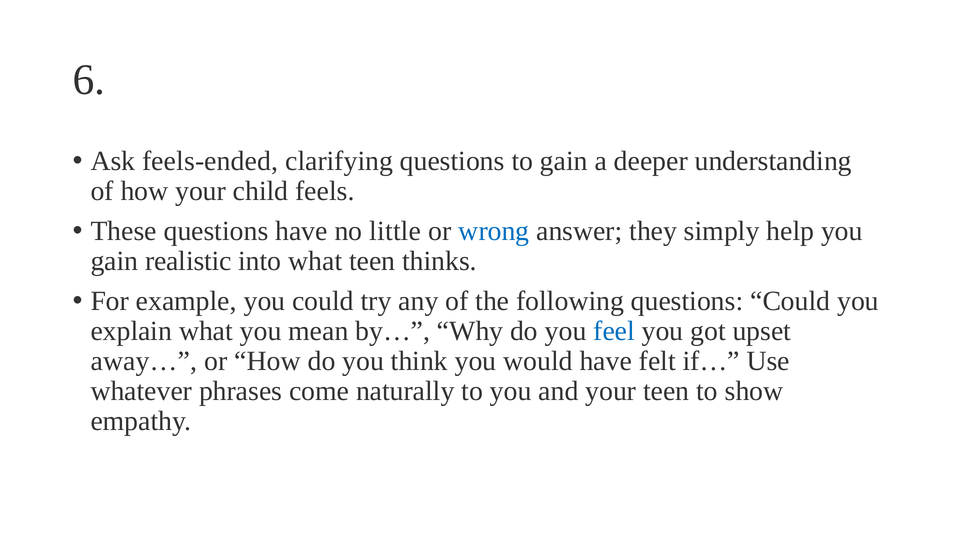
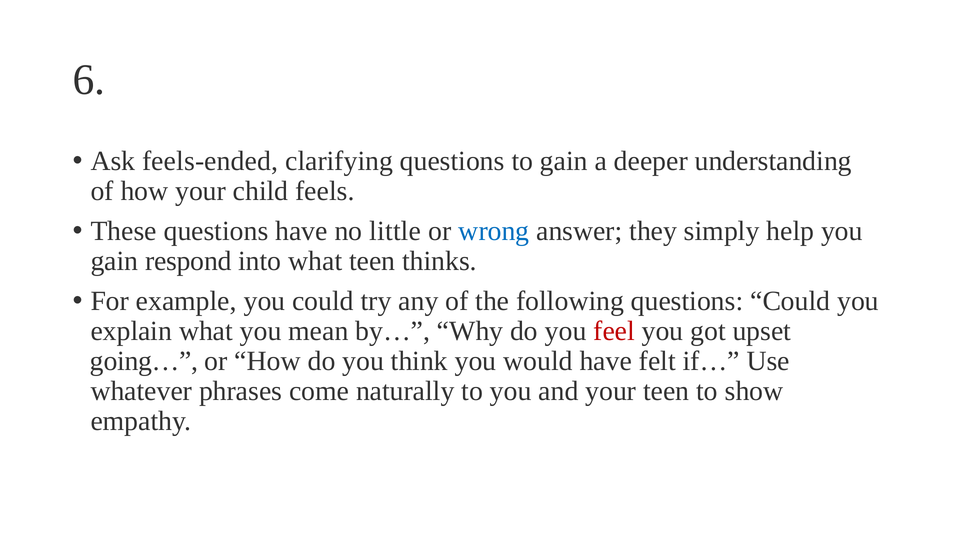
realistic: realistic -> respond
feel colour: blue -> red
away…: away… -> going…
